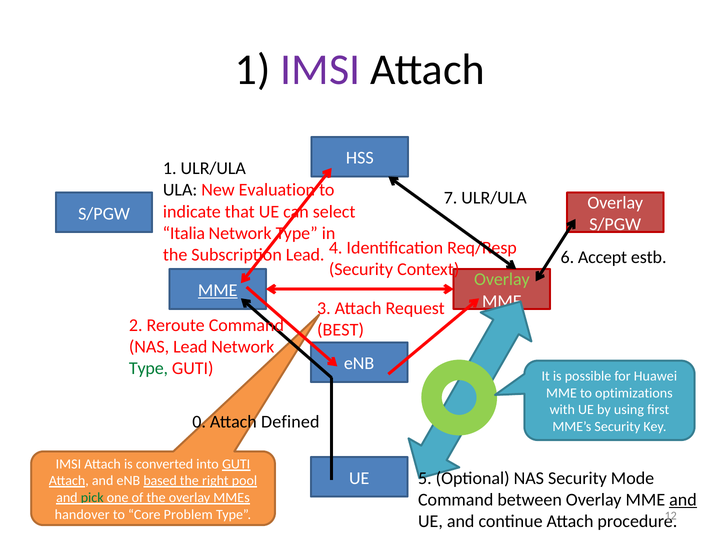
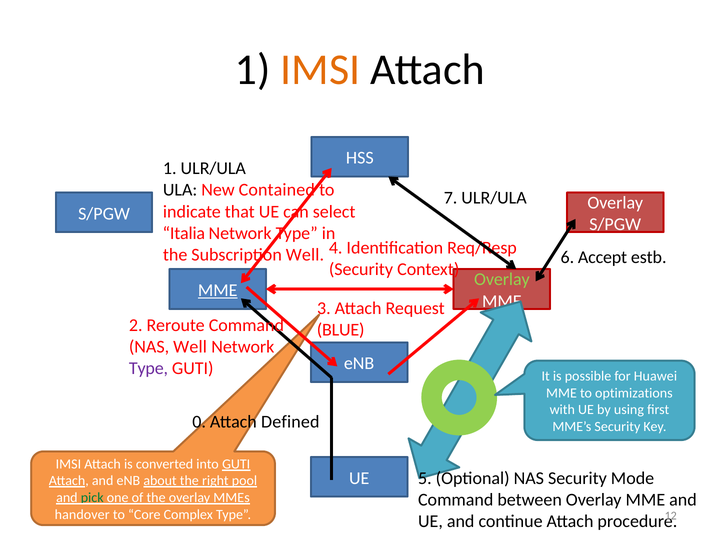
IMSI at (320, 70) colour: purple -> orange
Evaluation: Evaluation -> Contained
Subscription Lead: Lead -> Well
BEST: BEST -> BLUE
NAS Lead: Lead -> Well
Type at (148, 368) colour: green -> purple
based: based -> about
and at (683, 500) underline: present -> none
Problem: Problem -> Complex
